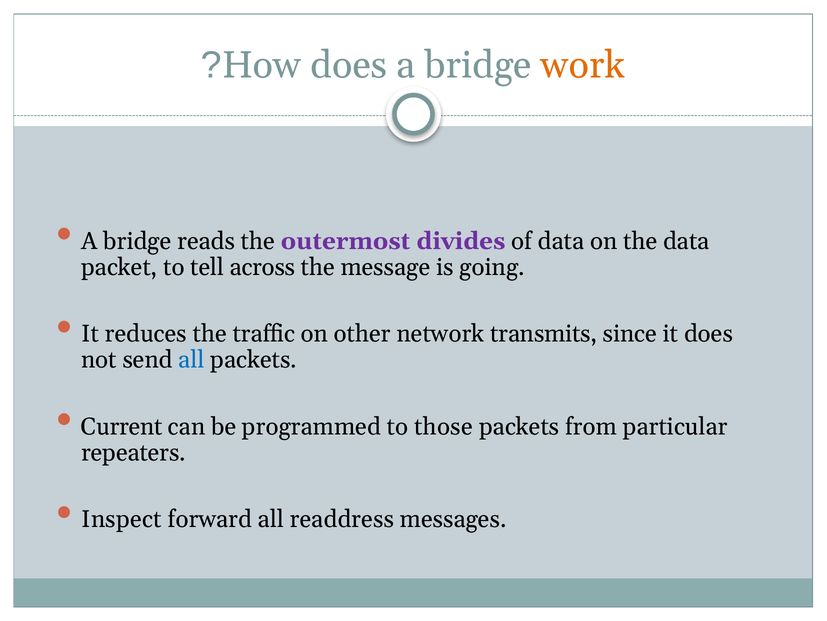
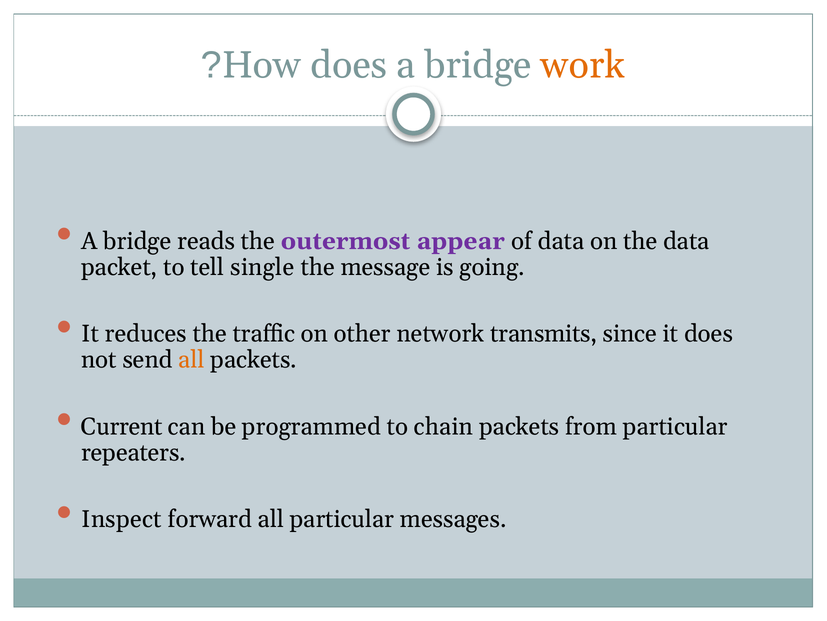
divides: divides -> appear
across: across -> single
all at (191, 359) colour: blue -> orange
those: those -> chain
all readdress: readdress -> particular
